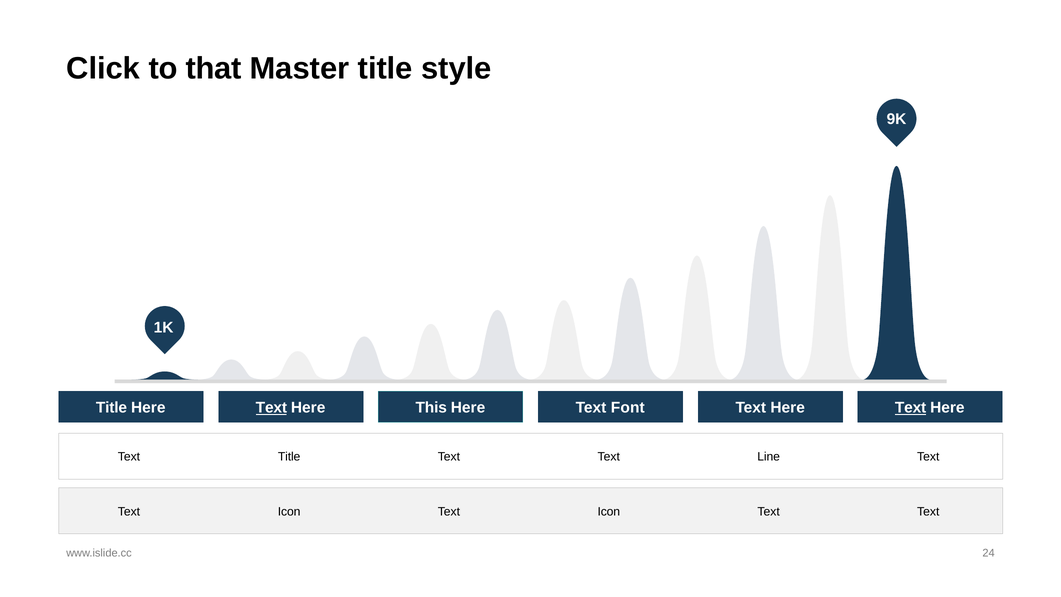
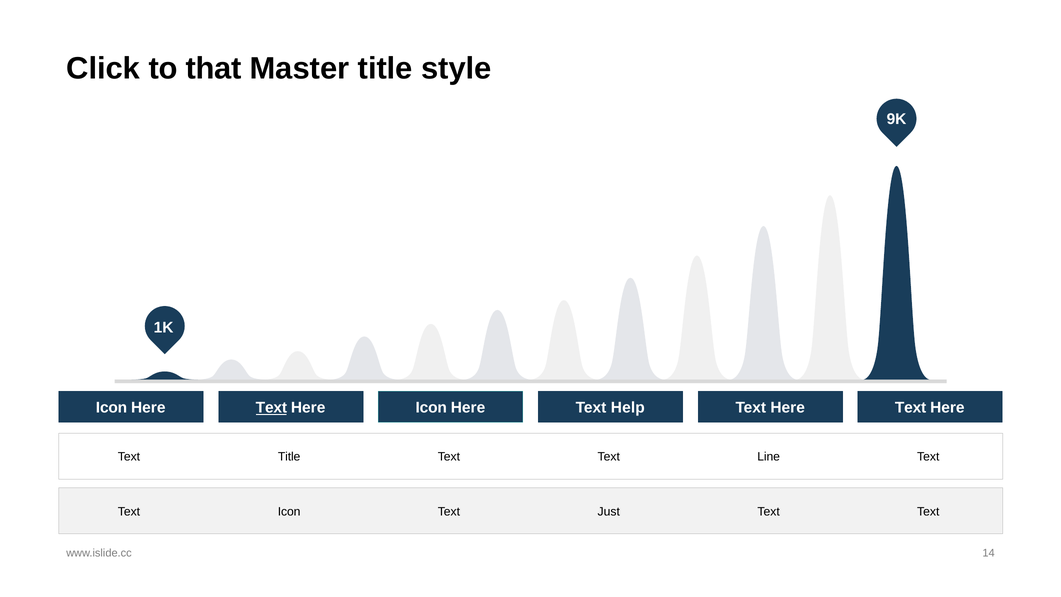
Title at (112, 408): Title -> Icon
Here This: This -> Icon
Font: Font -> Help
Text at (911, 408) underline: present -> none
Icon at (609, 511): Icon -> Just
24: 24 -> 14
